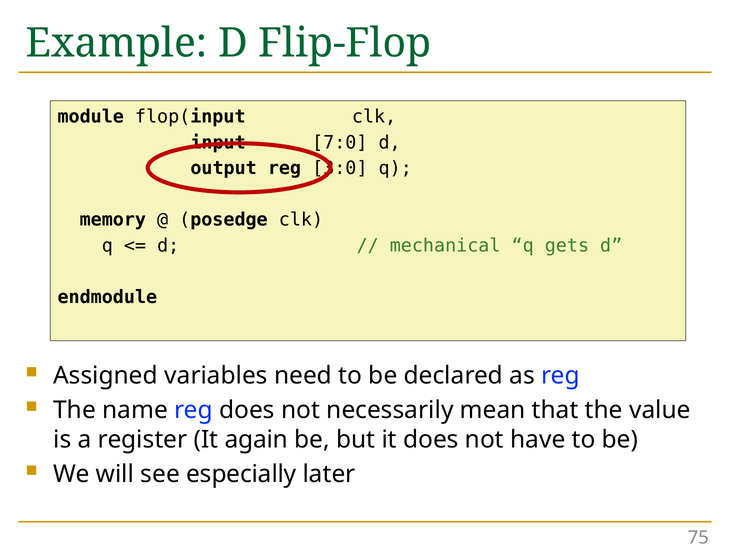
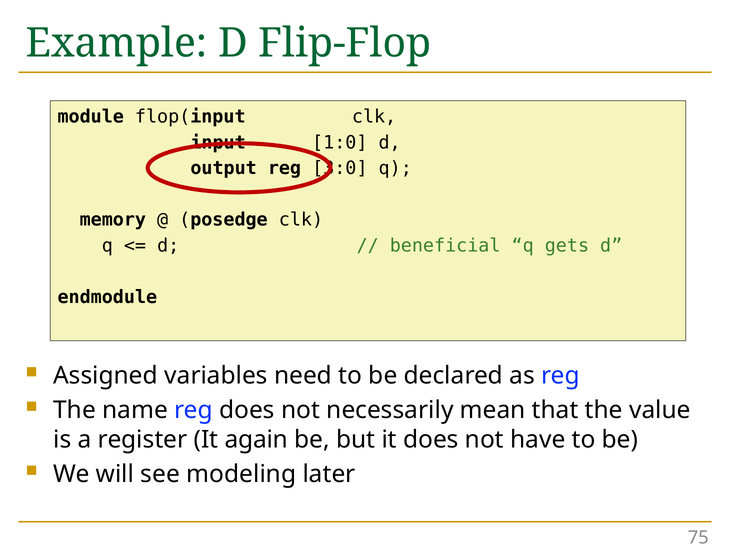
7:0: 7:0 -> 1:0
mechanical: mechanical -> beneficial
especially: especially -> modeling
